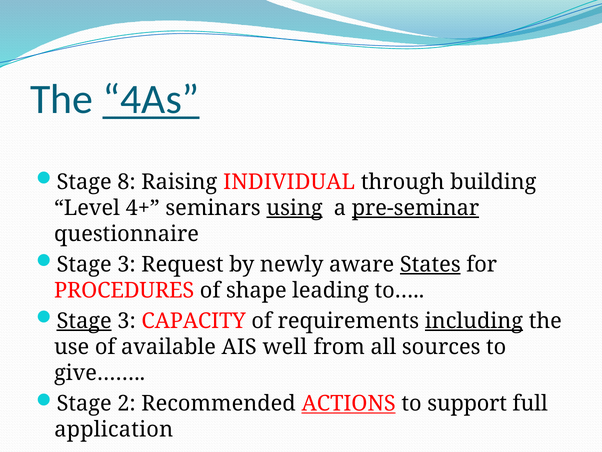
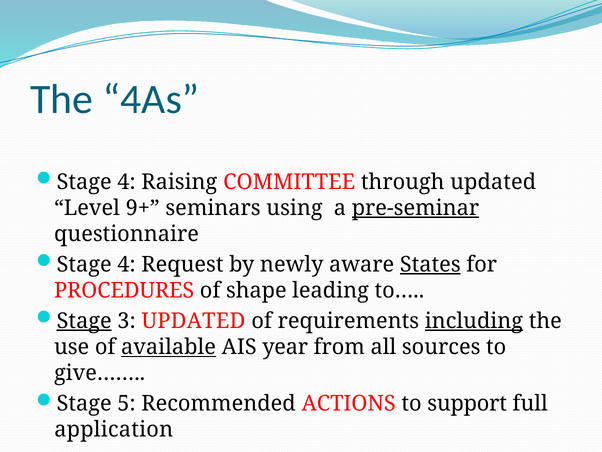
4As underline: present -> none
8 at (126, 182): 8 -> 4
INDIVIDUAL: INDIVIDUAL -> COMMITTEE
through building: building -> updated
4+: 4+ -> 9+
using underline: present -> none
3 at (126, 264): 3 -> 4
3 CAPACITY: CAPACITY -> UPDATED
available underline: none -> present
well: well -> year
2: 2 -> 5
ACTIONS underline: present -> none
